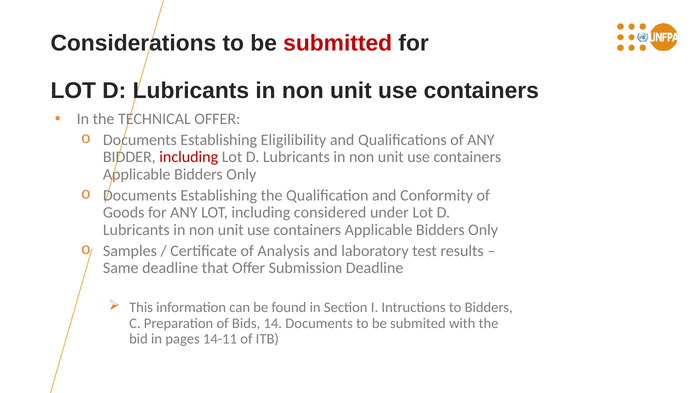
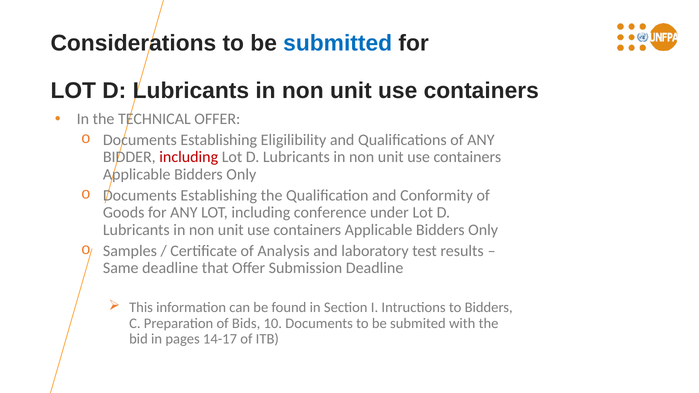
submitted colour: red -> blue
considered: considered -> conference
14: 14 -> 10
14-11: 14-11 -> 14-17
